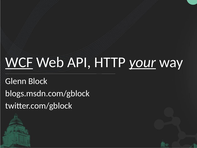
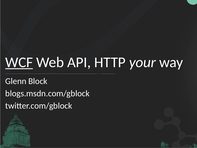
your underline: present -> none
